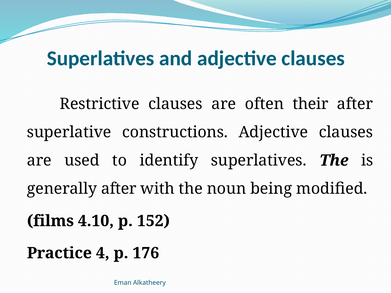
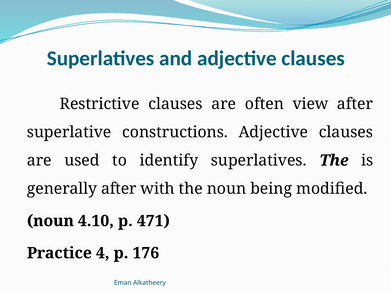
their: their -> view
films at (50, 221): films -> noun
152: 152 -> 471
